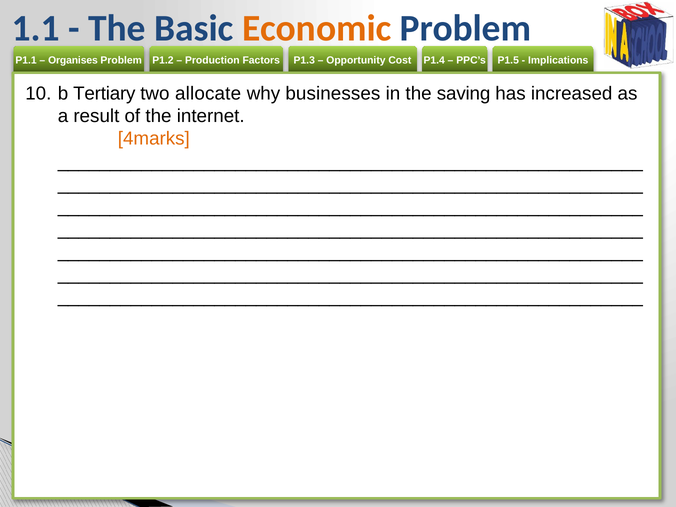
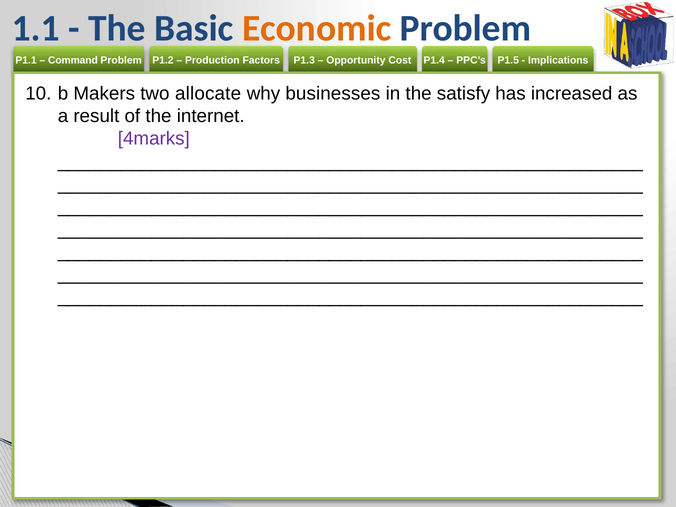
Organises: Organises -> Command
Tertiary: Tertiary -> Makers
saving: saving -> satisfy
4marks colour: orange -> purple
